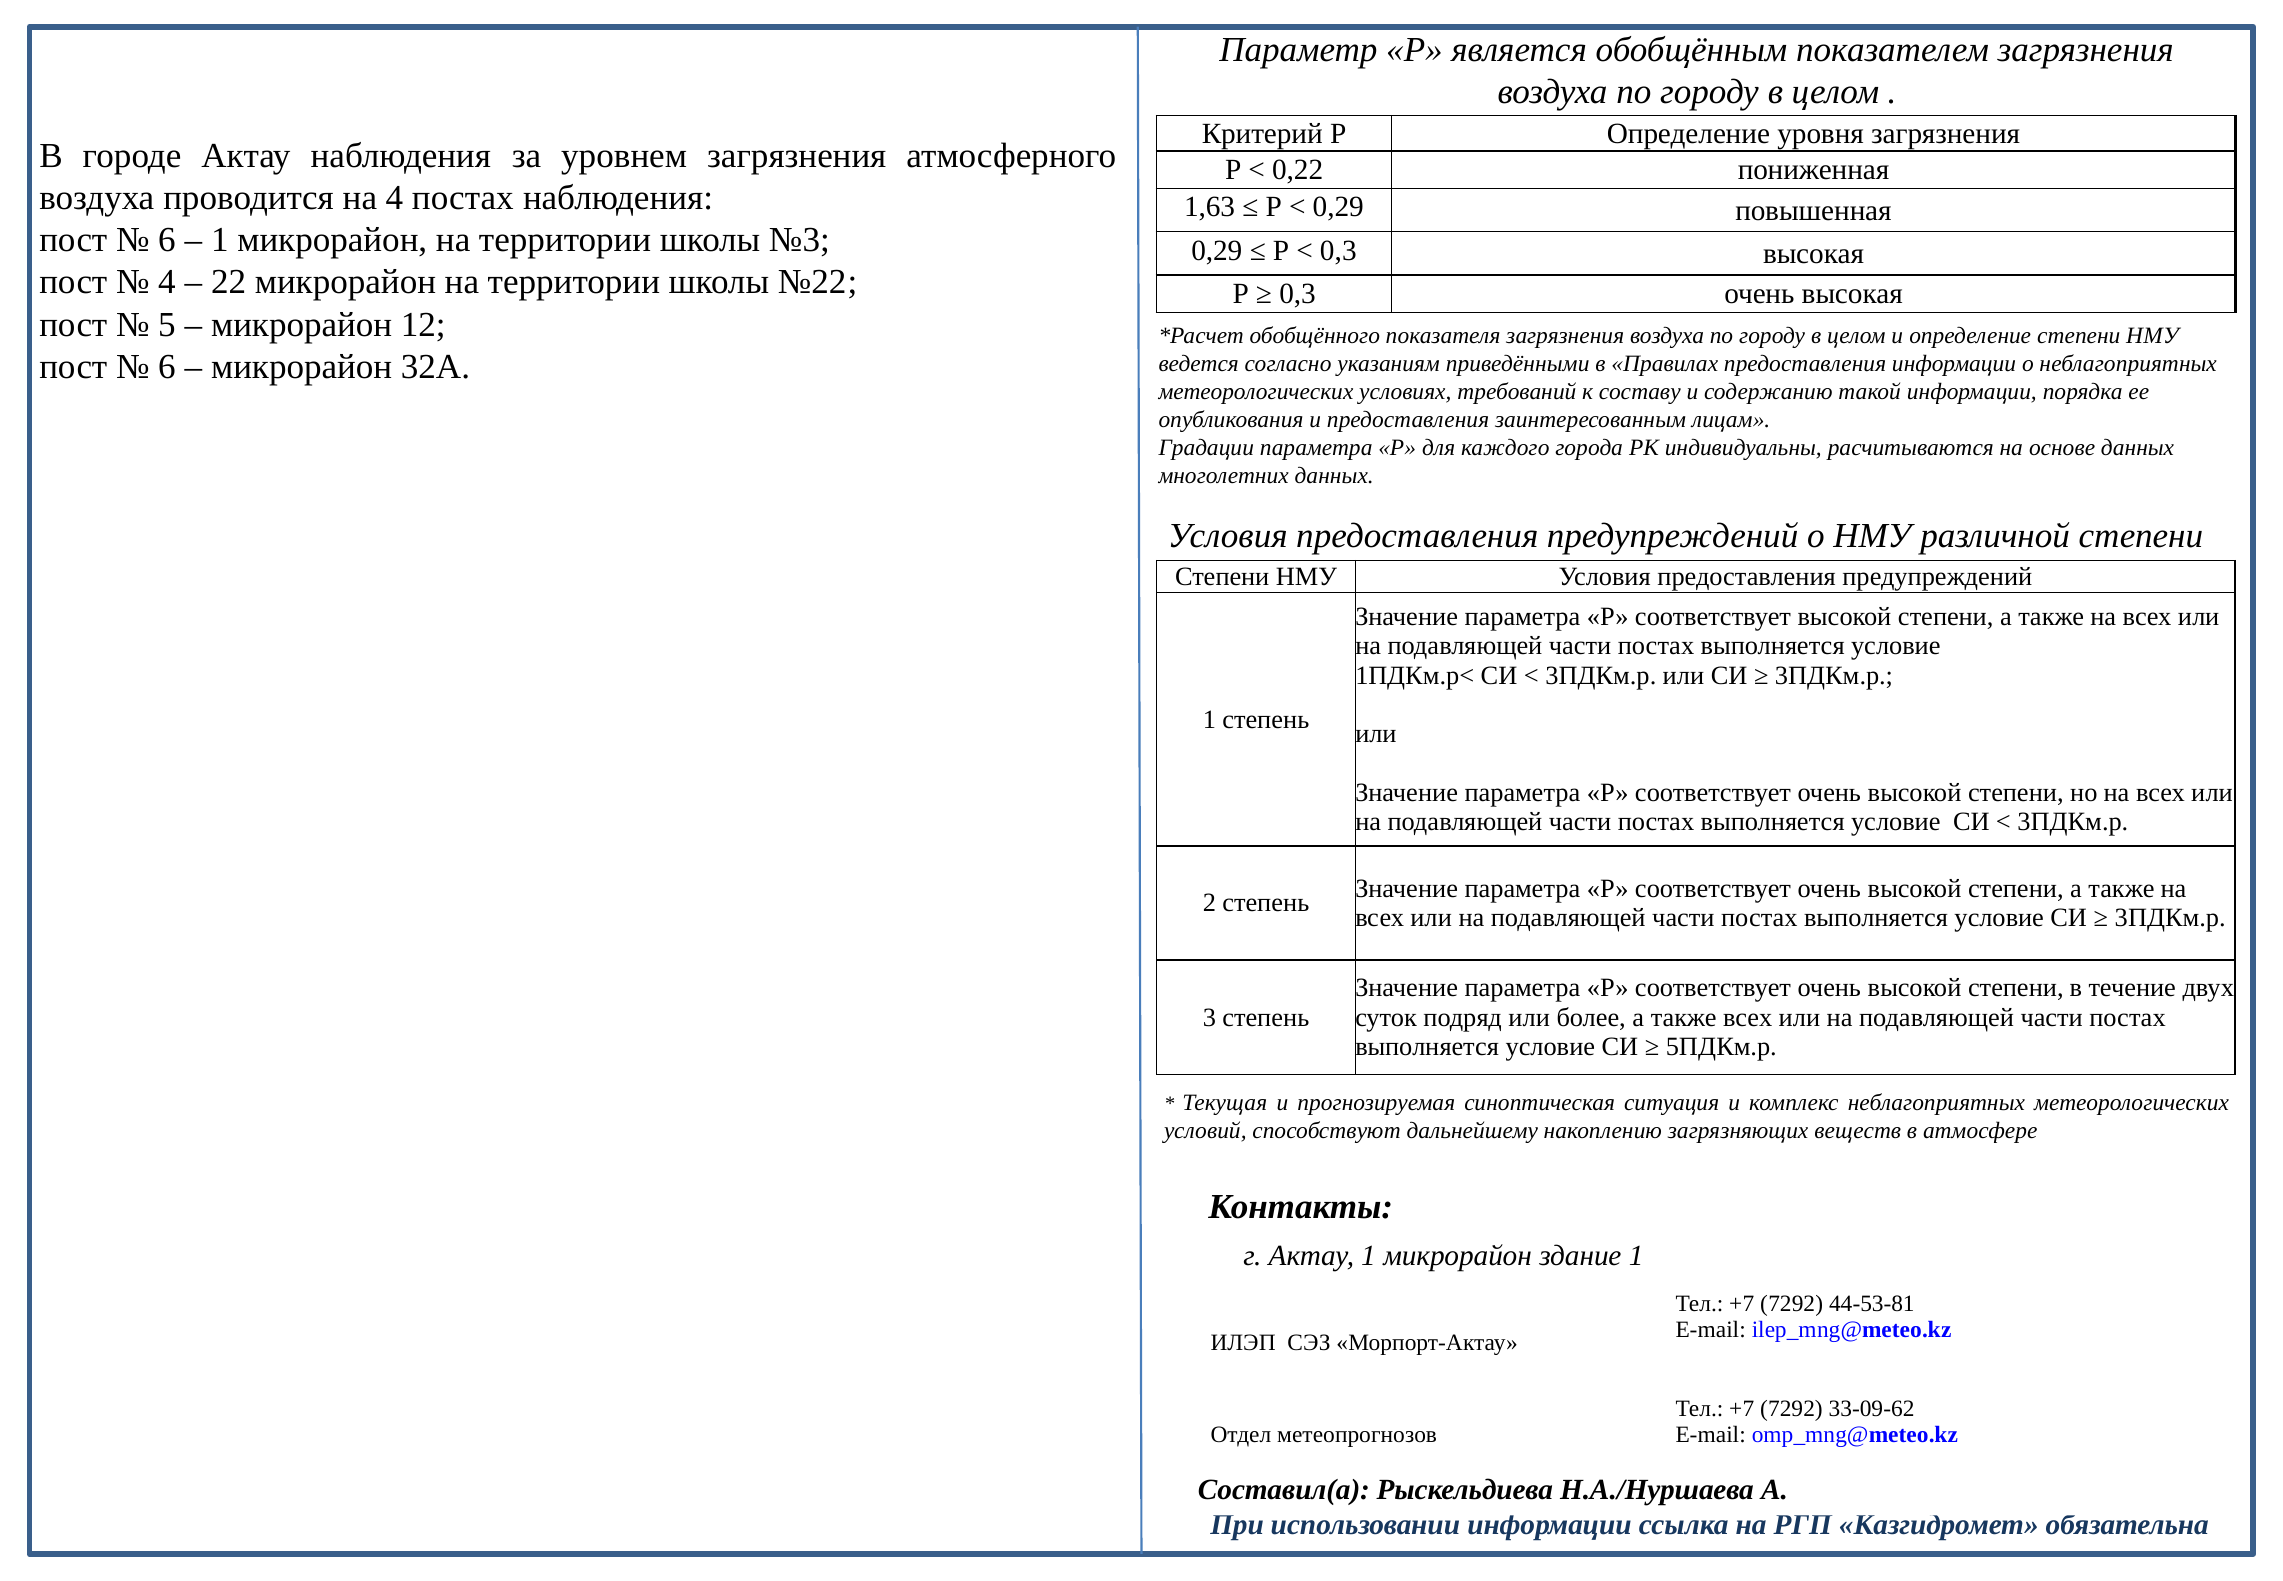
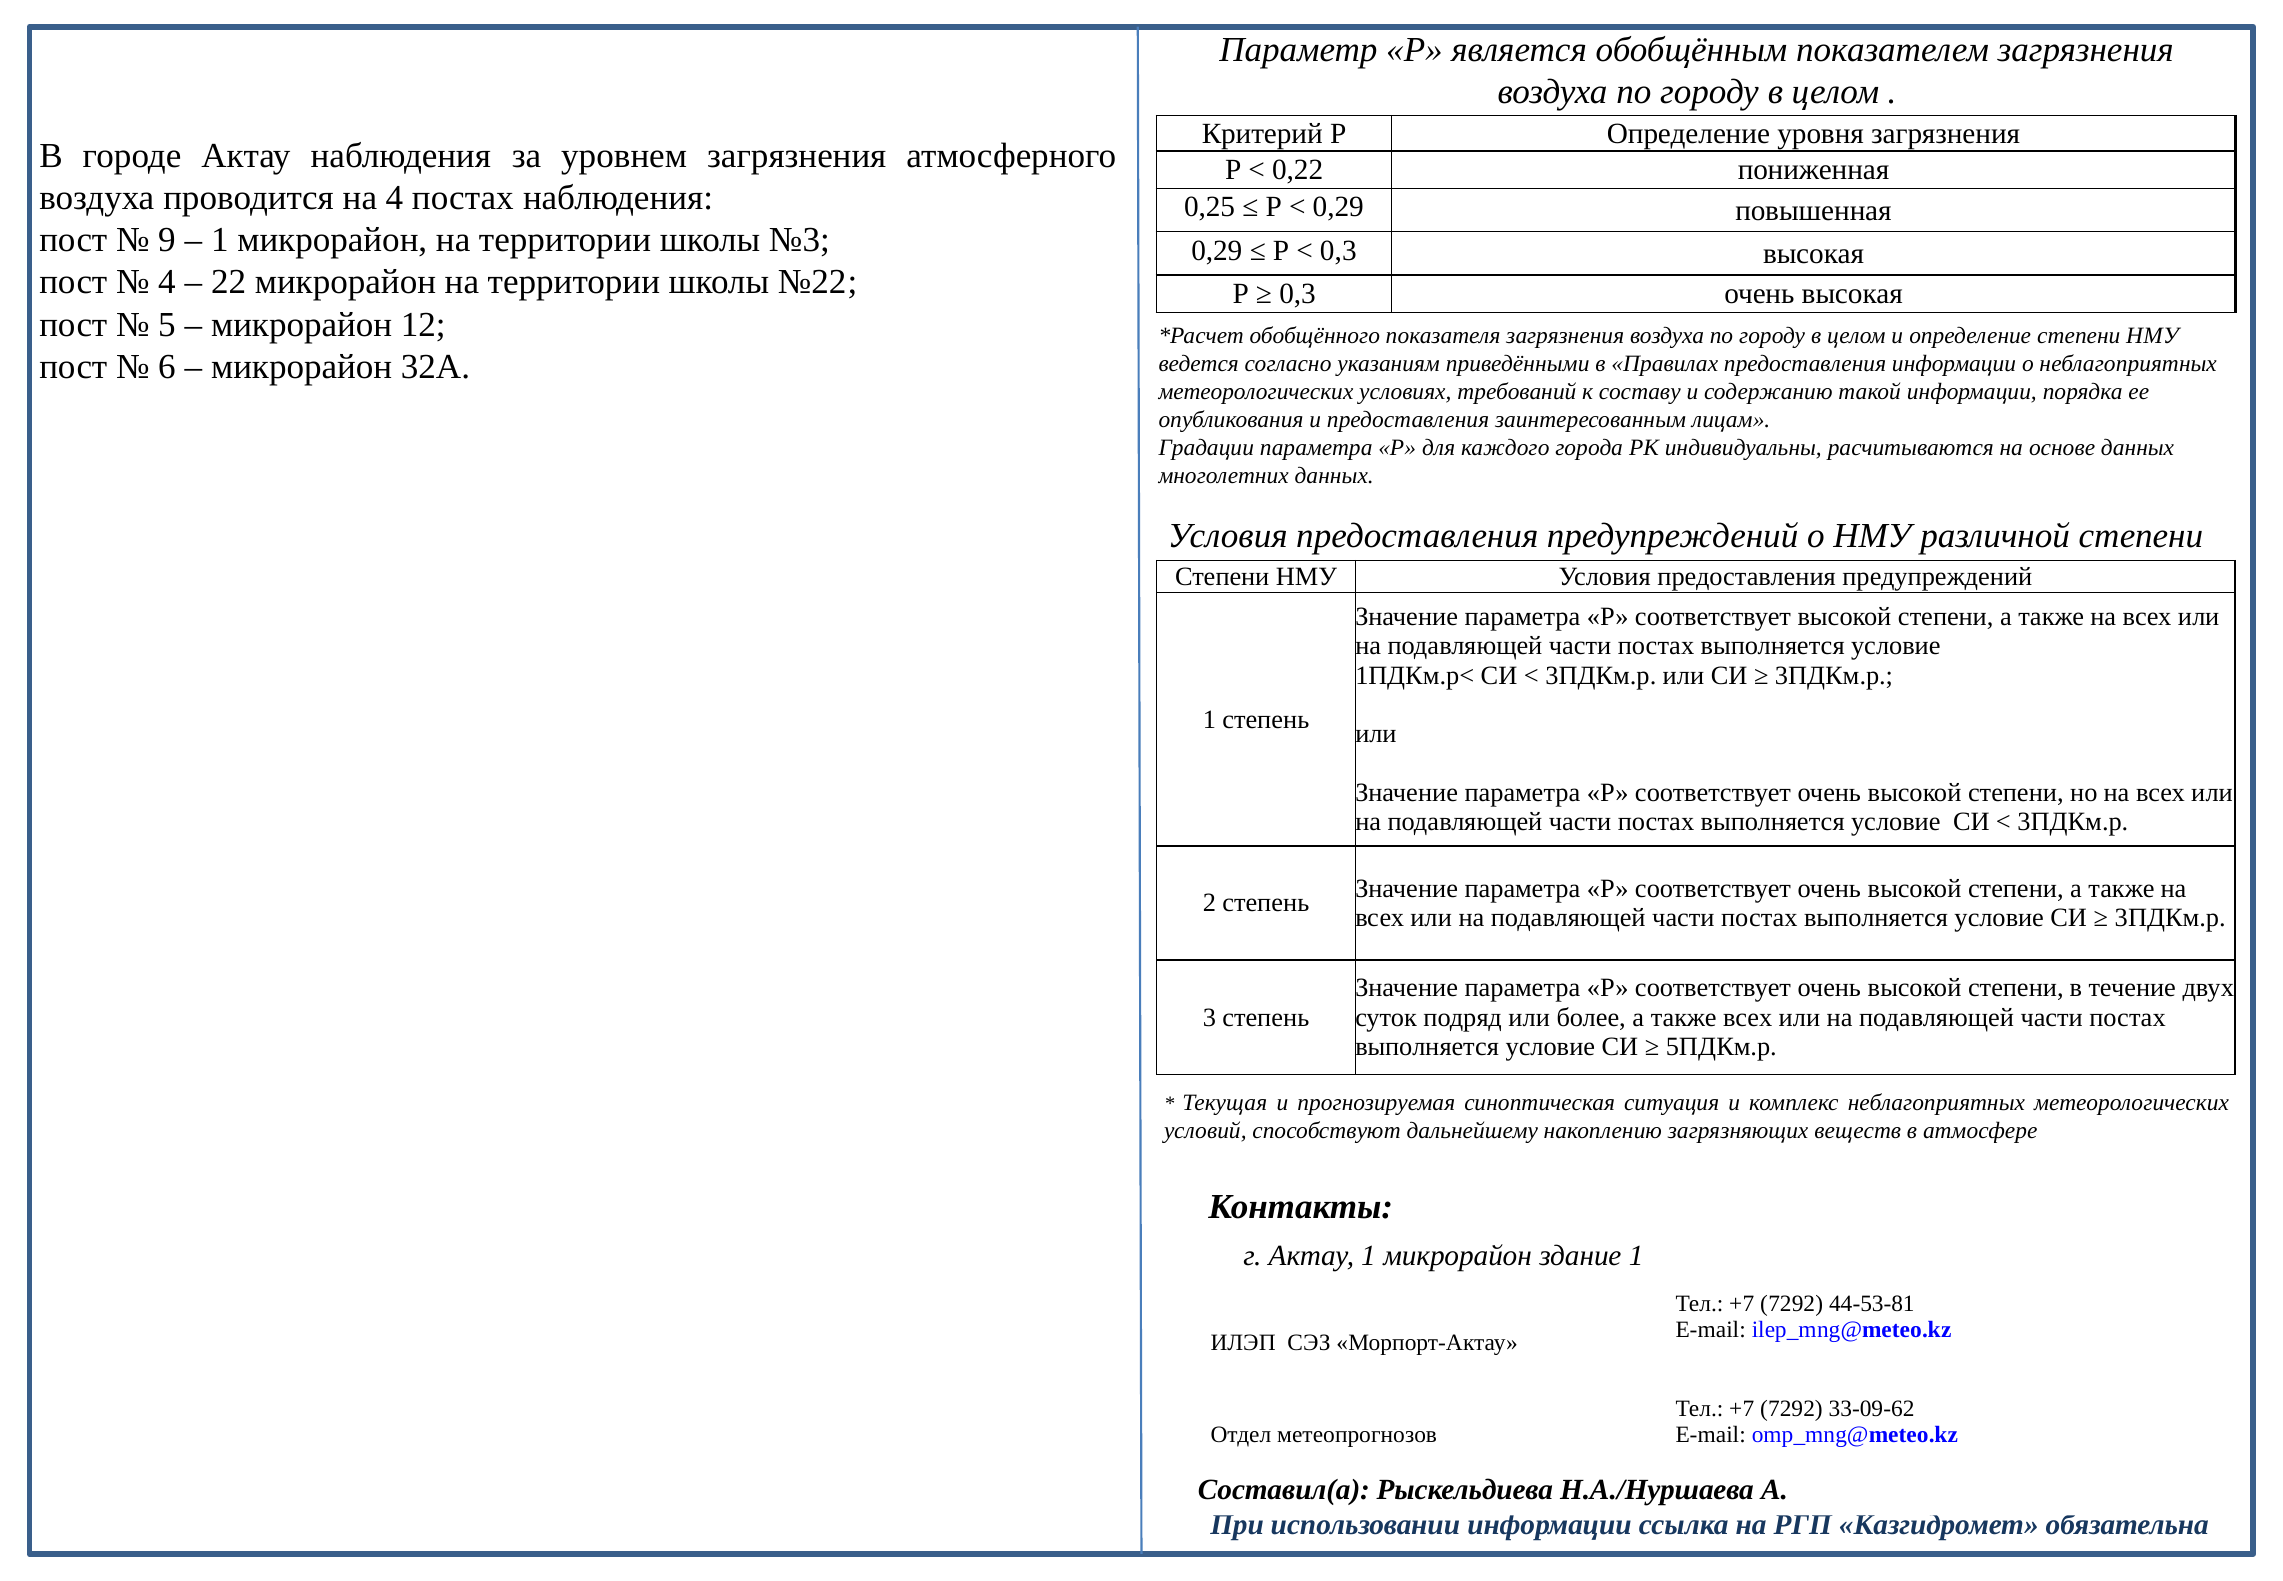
1,63: 1,63 -> 0,25
6 at (167, 240): 6 -> 9
